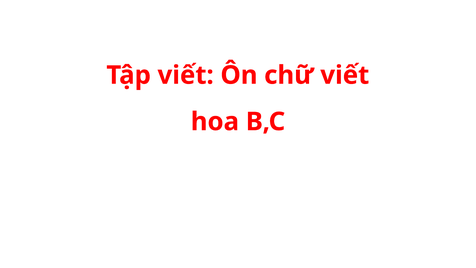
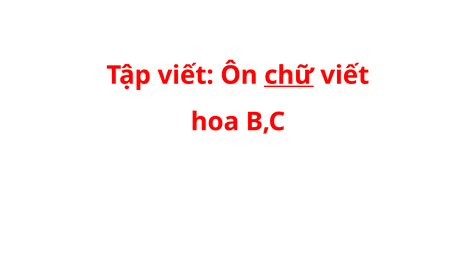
chữ underline: none -> present
